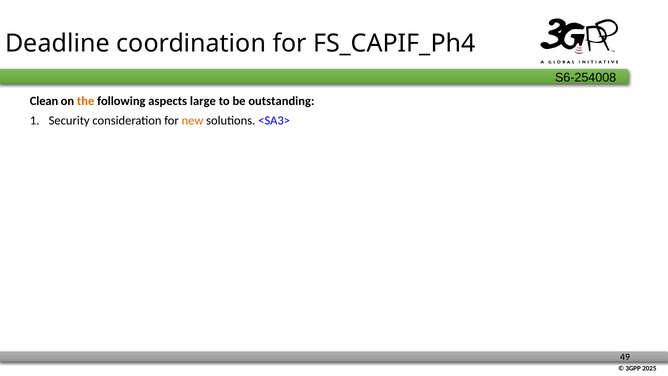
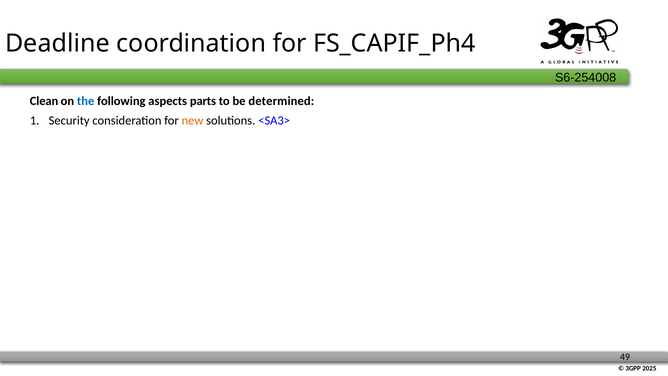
the colour: orange -> blue
large: large -> parts
outstanding: outstanding -> determined
